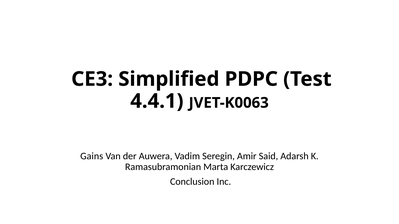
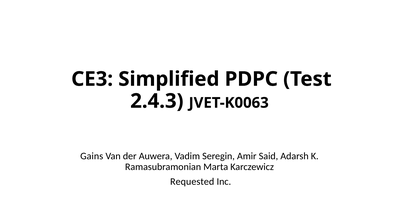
4.4.1: 4.4.1 -> 2.4.3
Conclusion: Conclusion -> Requested
